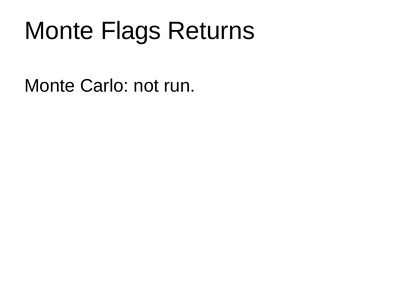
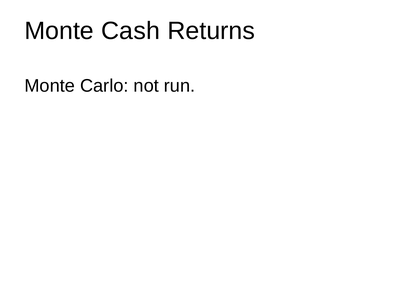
Flags: Flags -> Cash
